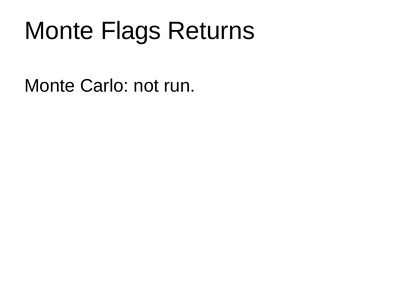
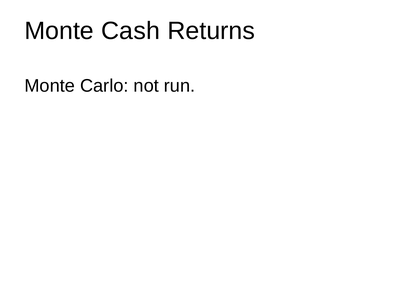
Flags: Flags -> Cash
